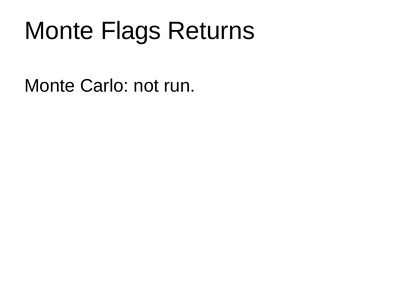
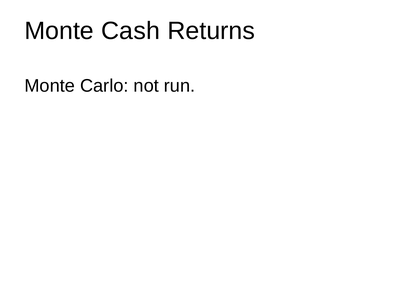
Flags: Flags -> Cash
